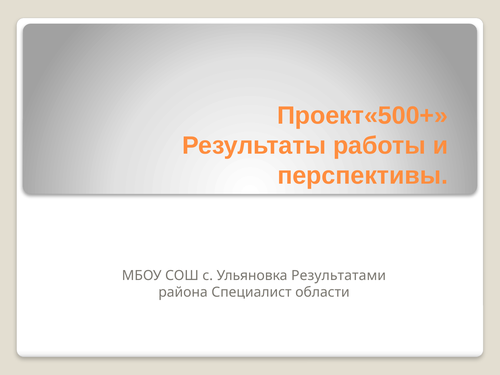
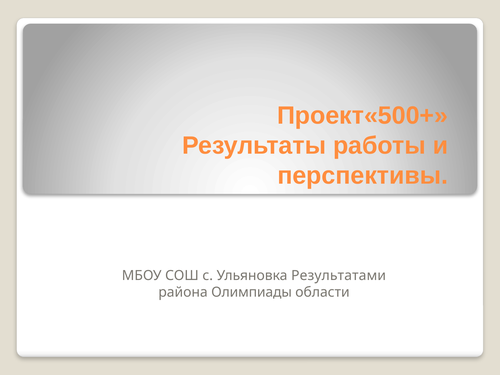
Специалист: Специалист -> Олимпиады
